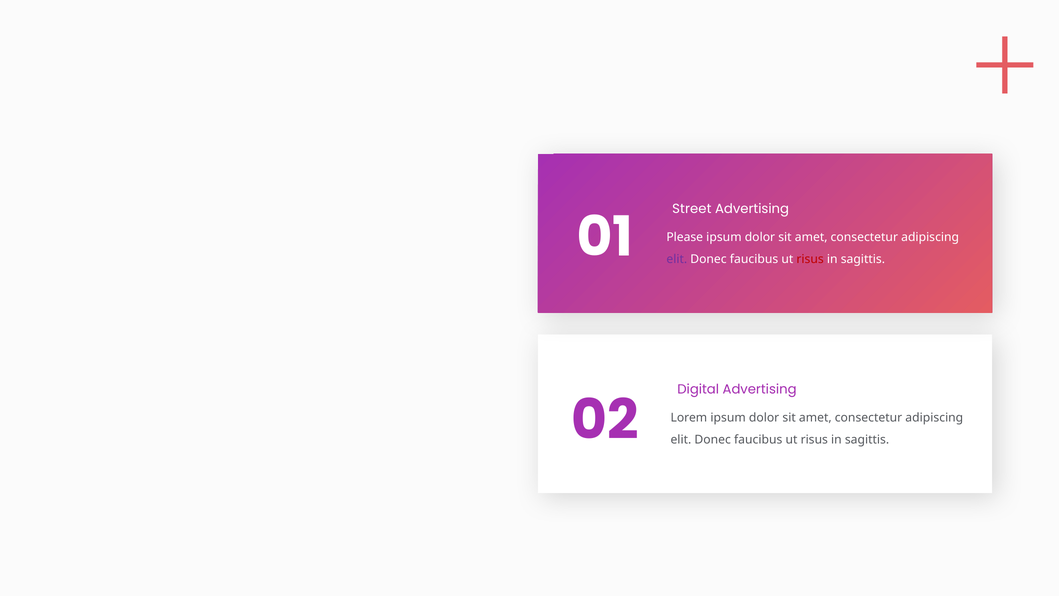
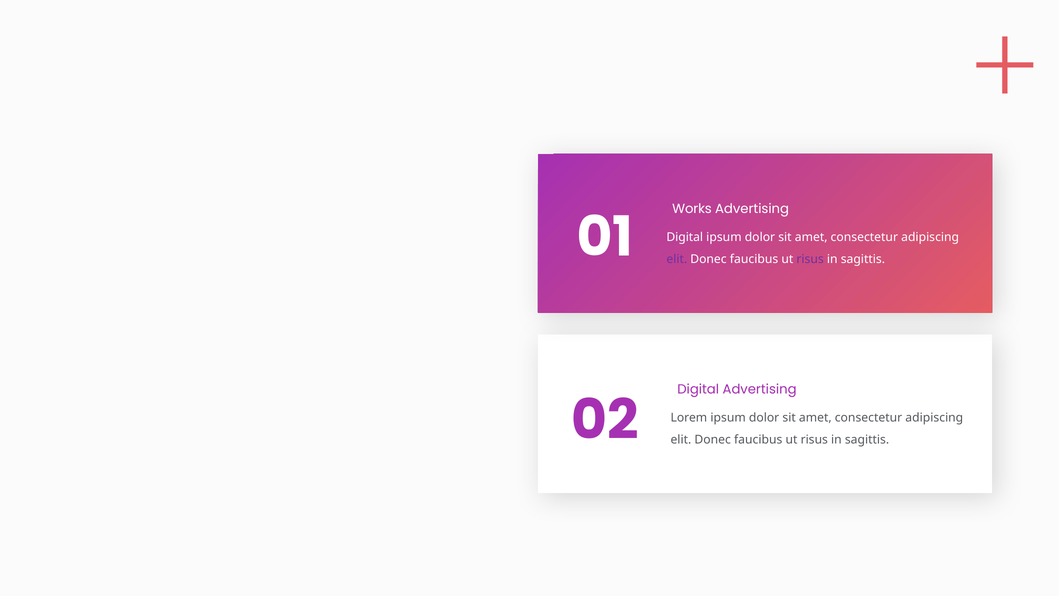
Street: Street -> Works
01 Please: Please -> Digital
risus at (810, 259) colour: red -> purple
